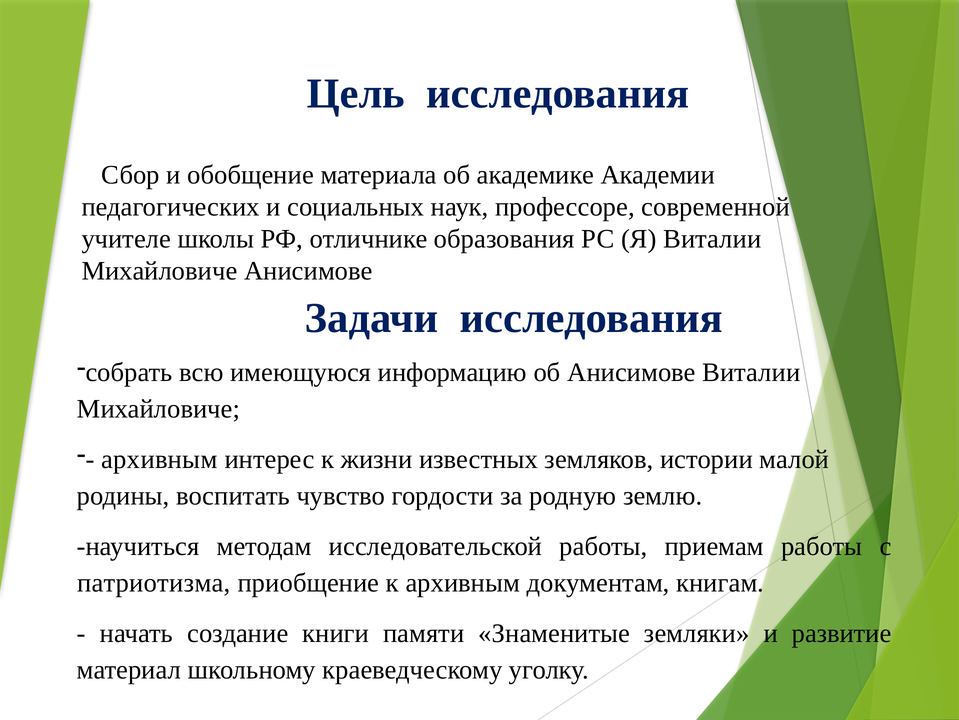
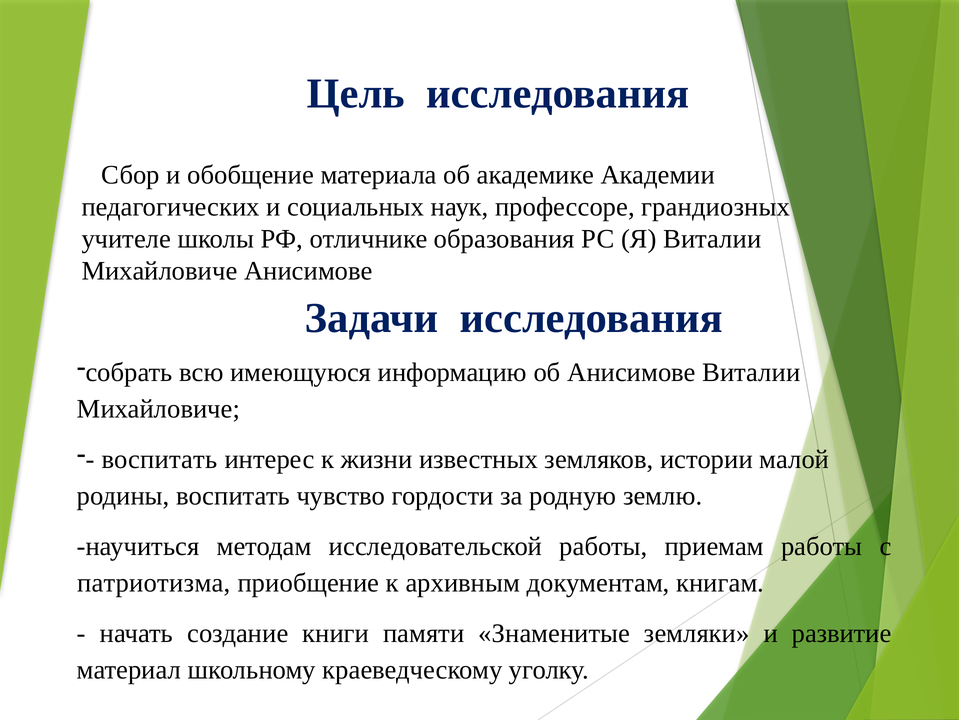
современной: современной -> грандиозных
архивным at (159, 459): архивным -> воспитать
